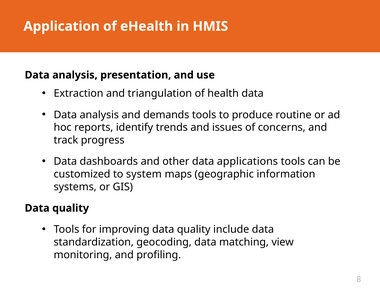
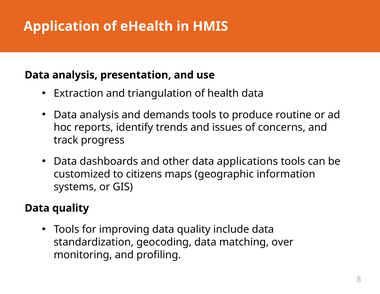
system: system -> citizens
view: view -> over
